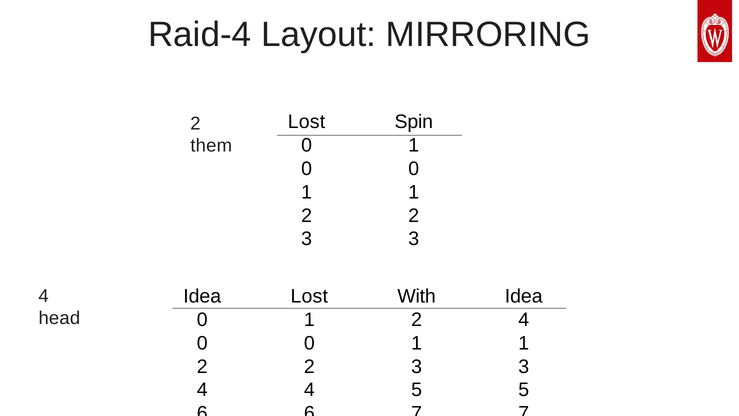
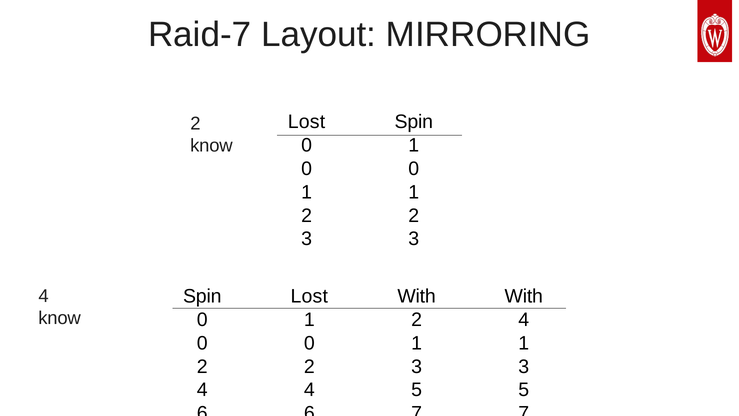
Raid-4: Raid-4 -> Raid-7
them at (211, 146): them -> know
Idea at (202, 296): Idea -> Spin
Idea at (524, 296): Idea -> With
head at (59, 318): head -> know
